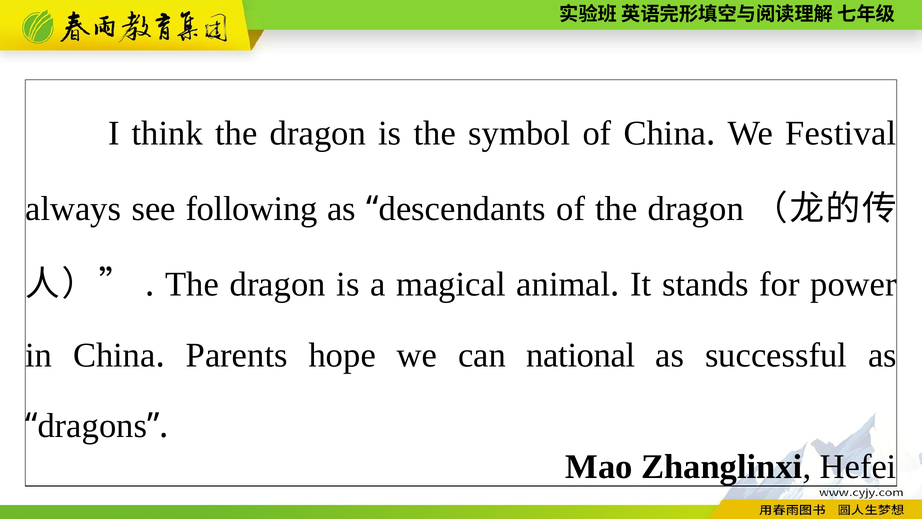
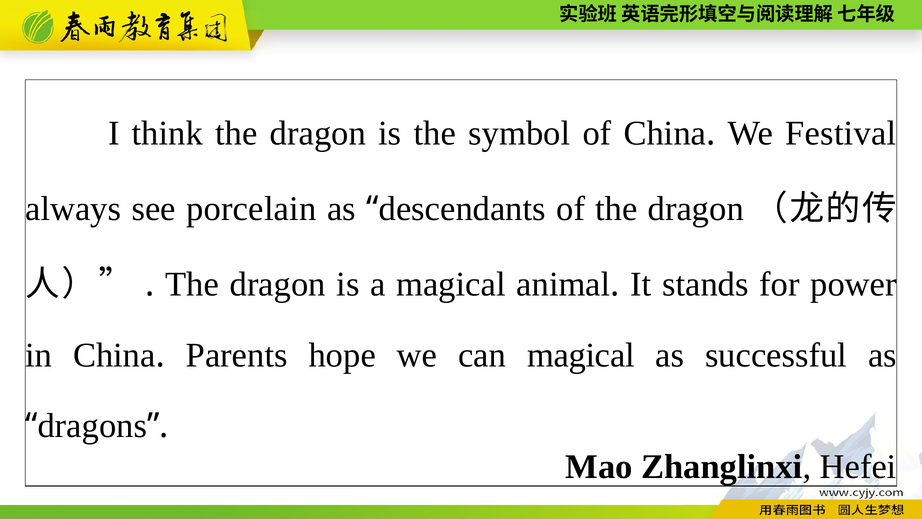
following: following -> porcelain
can national: national -> magical
